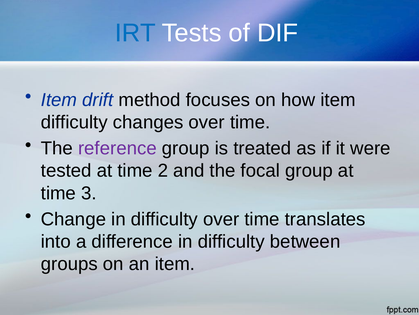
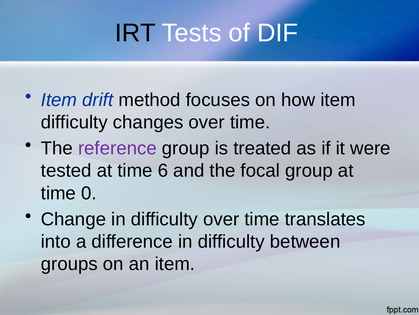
IRT colour: blue -> black
2: 2 -> 6
3: 3 -> 0
